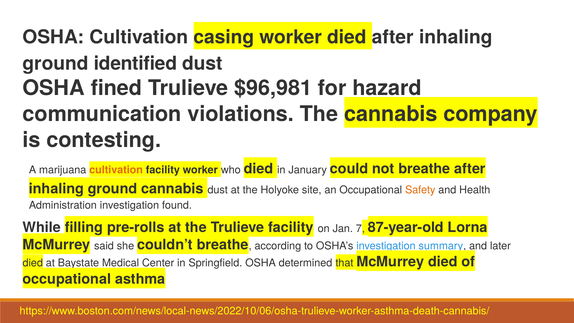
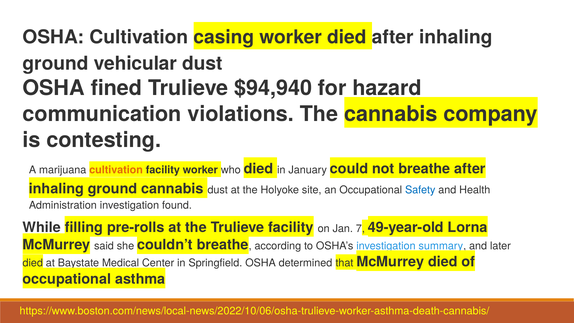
identified: identified -> vehicular
$96,981: $96,981 -> $94,940
Safety colour: orange -> blue
87-year-old: 87-year-old -> 49-year-old
